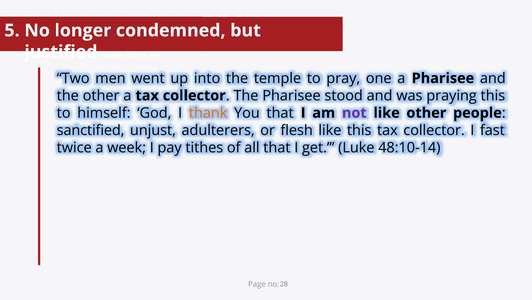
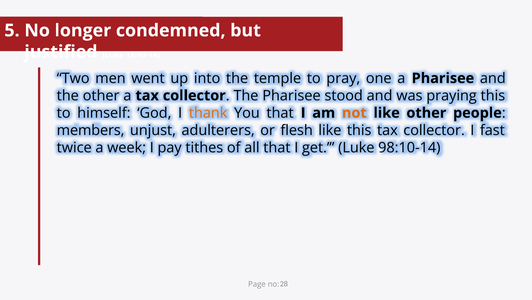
not colour: purple -> orange
sanctified: sanctified -> members
48:10-14: 48:10-14 -> 98:10-14
